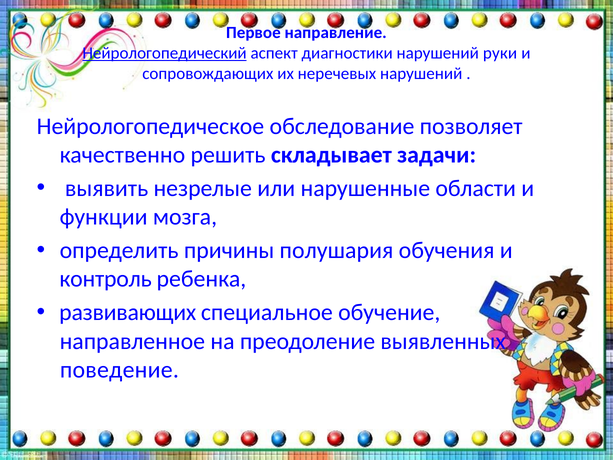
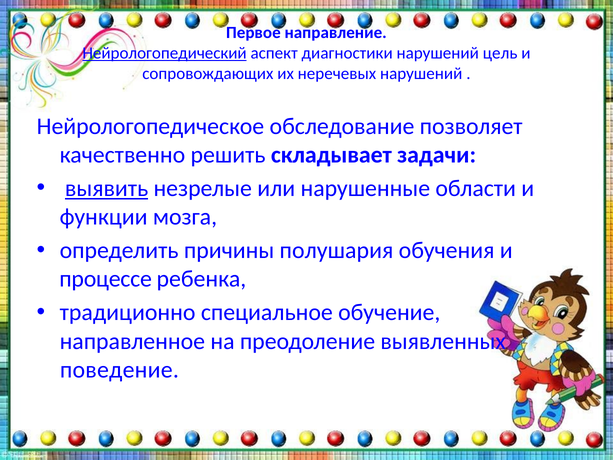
руки: руки -> цель
выявить underline: none -> present
контроль: контроль -> процессе
развивающих: развивающих -> традиционно
